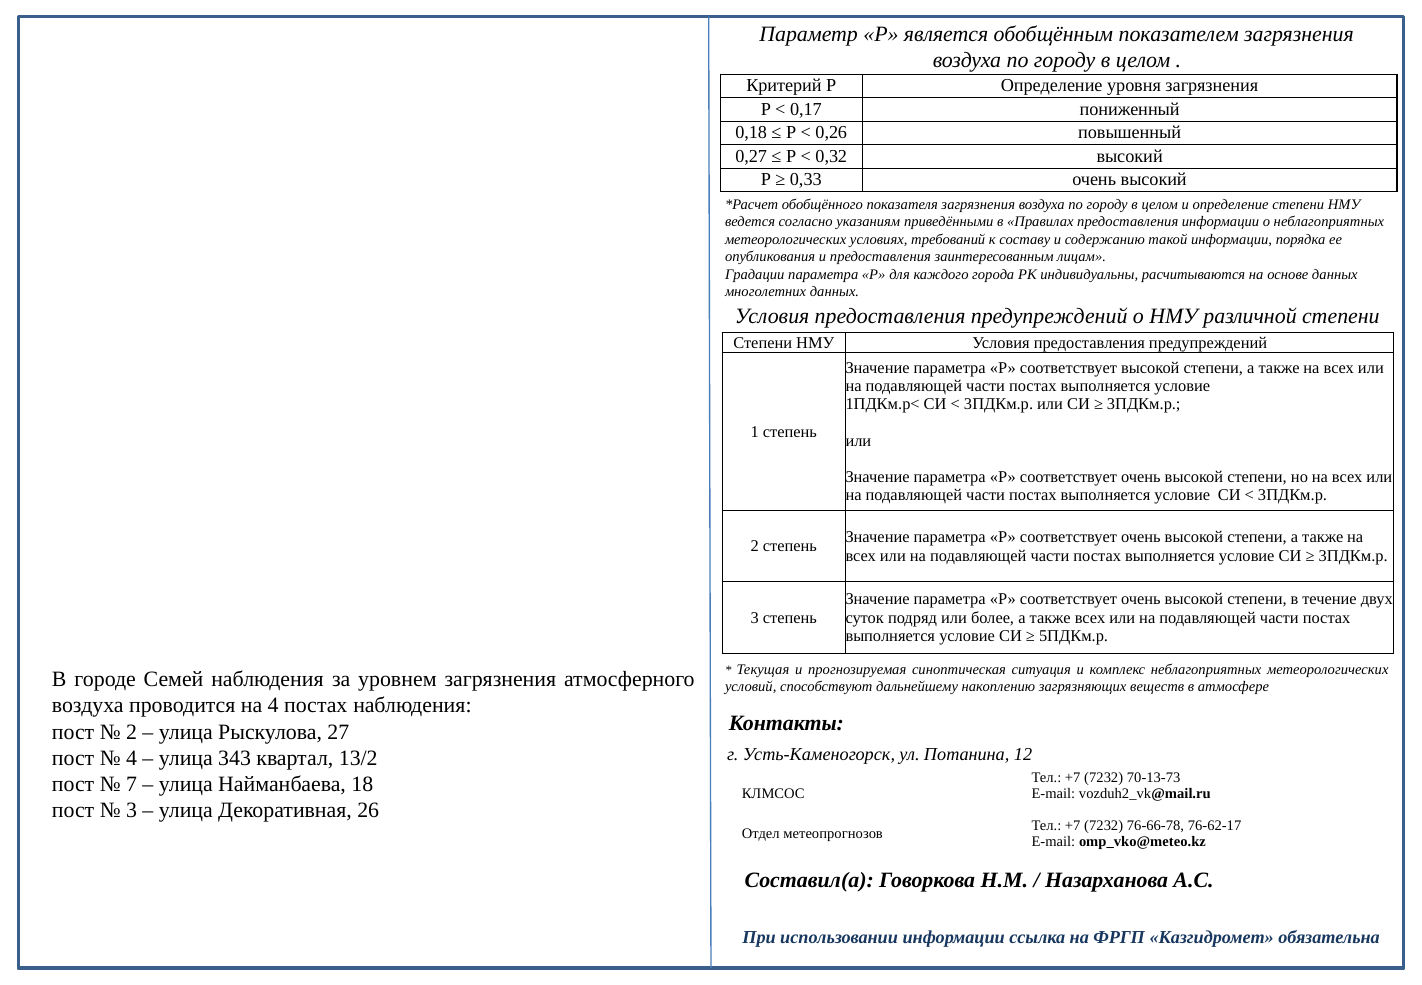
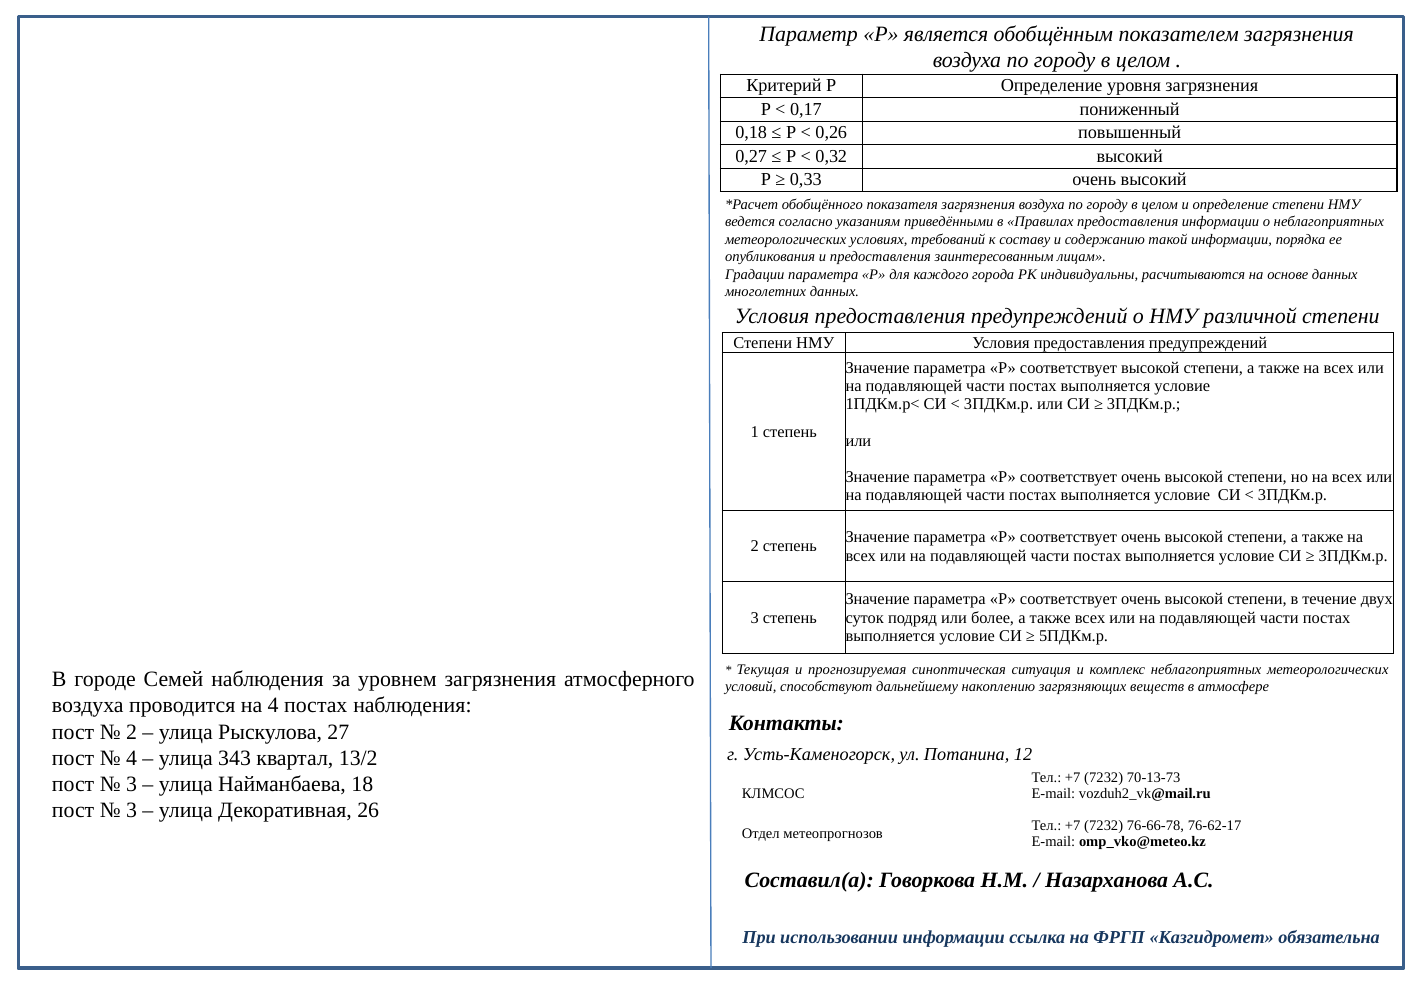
7 at (131, 784): 7 -> 3
